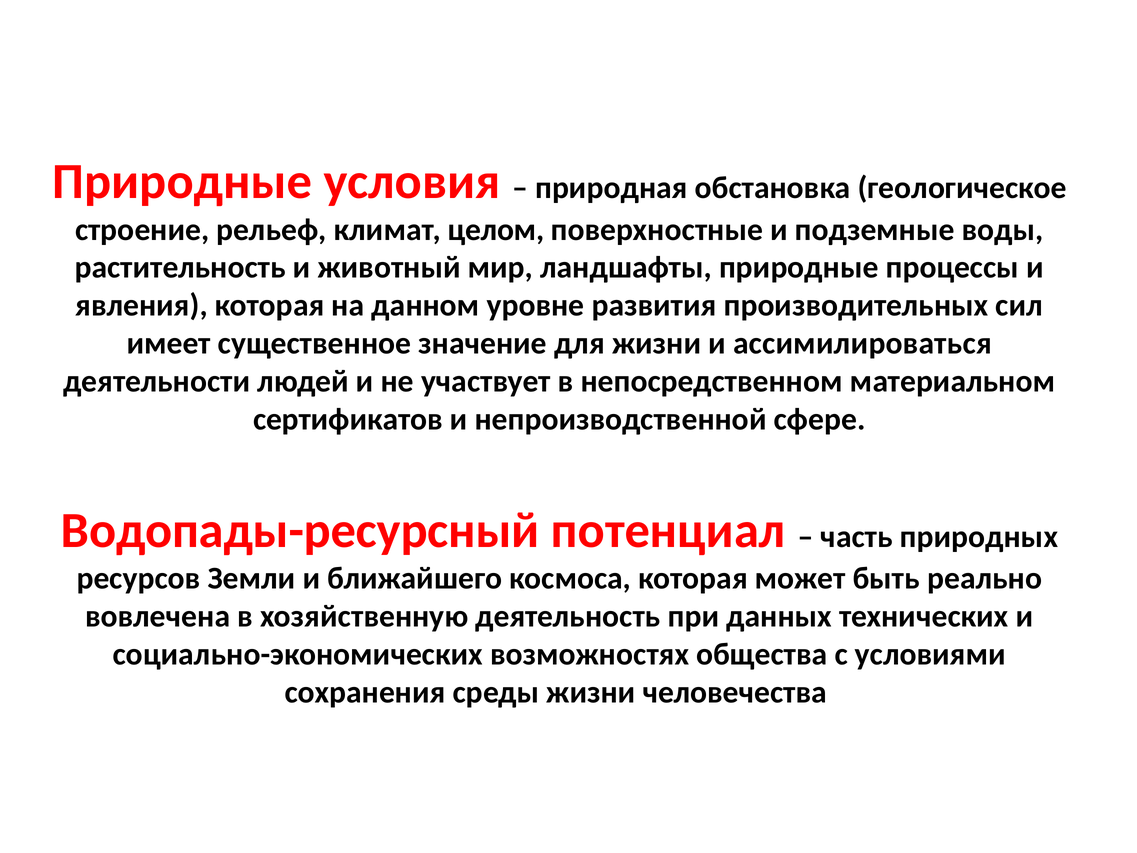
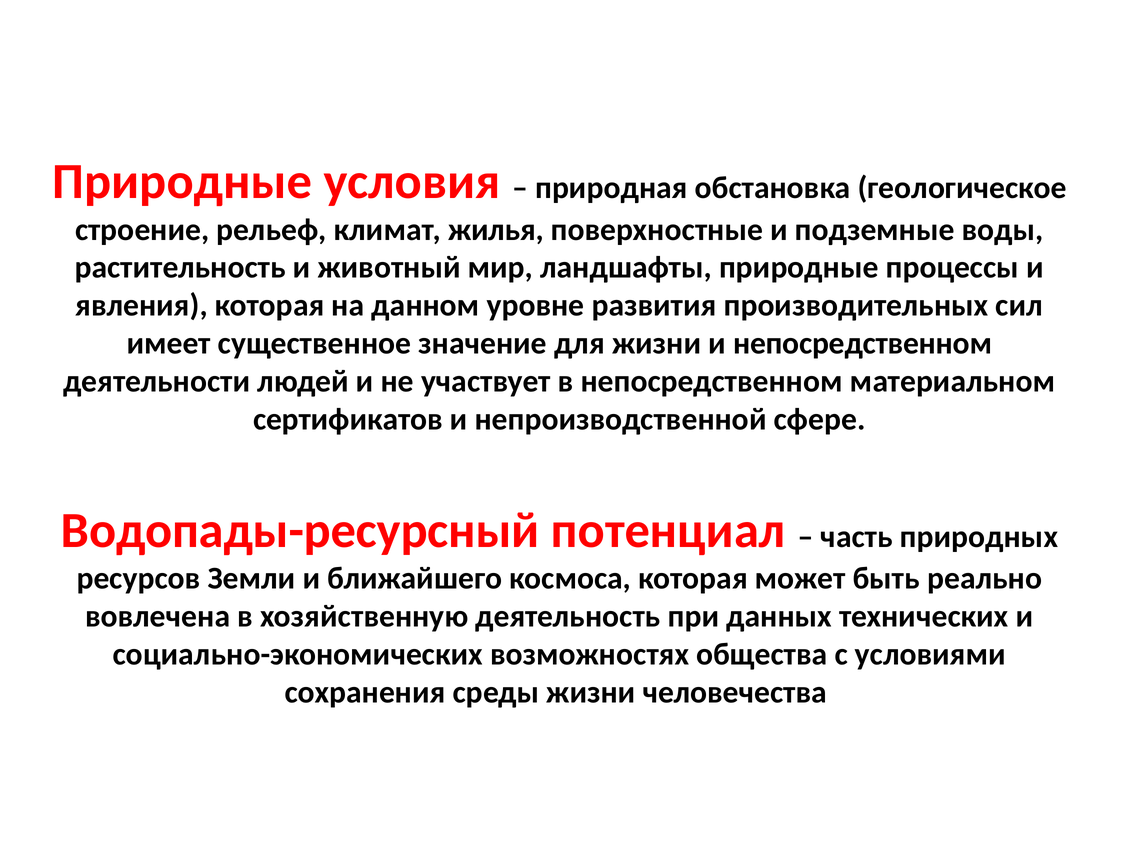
целом: целом -> жилья
и ассимилироваться: ассимилироваться -> непосредственном
